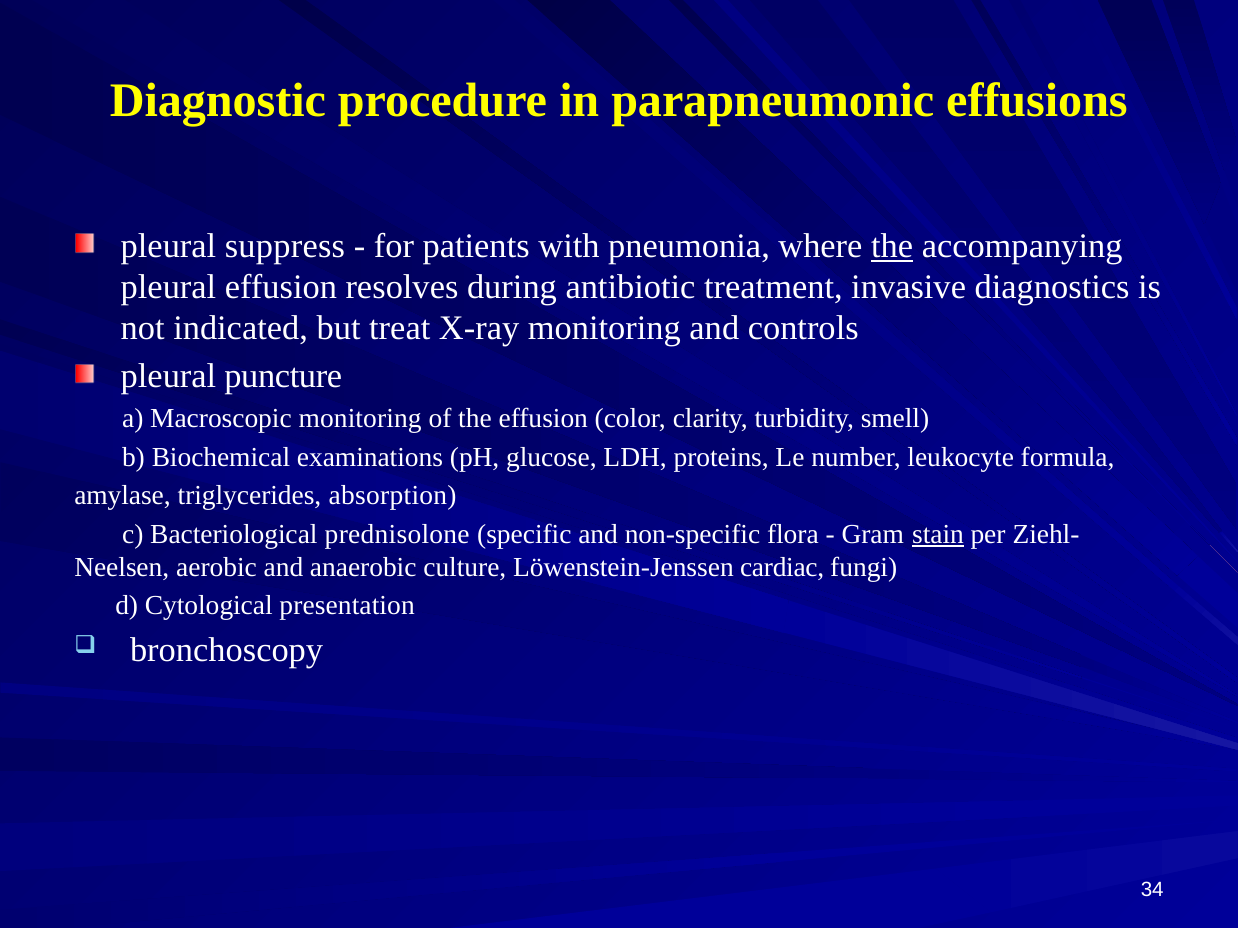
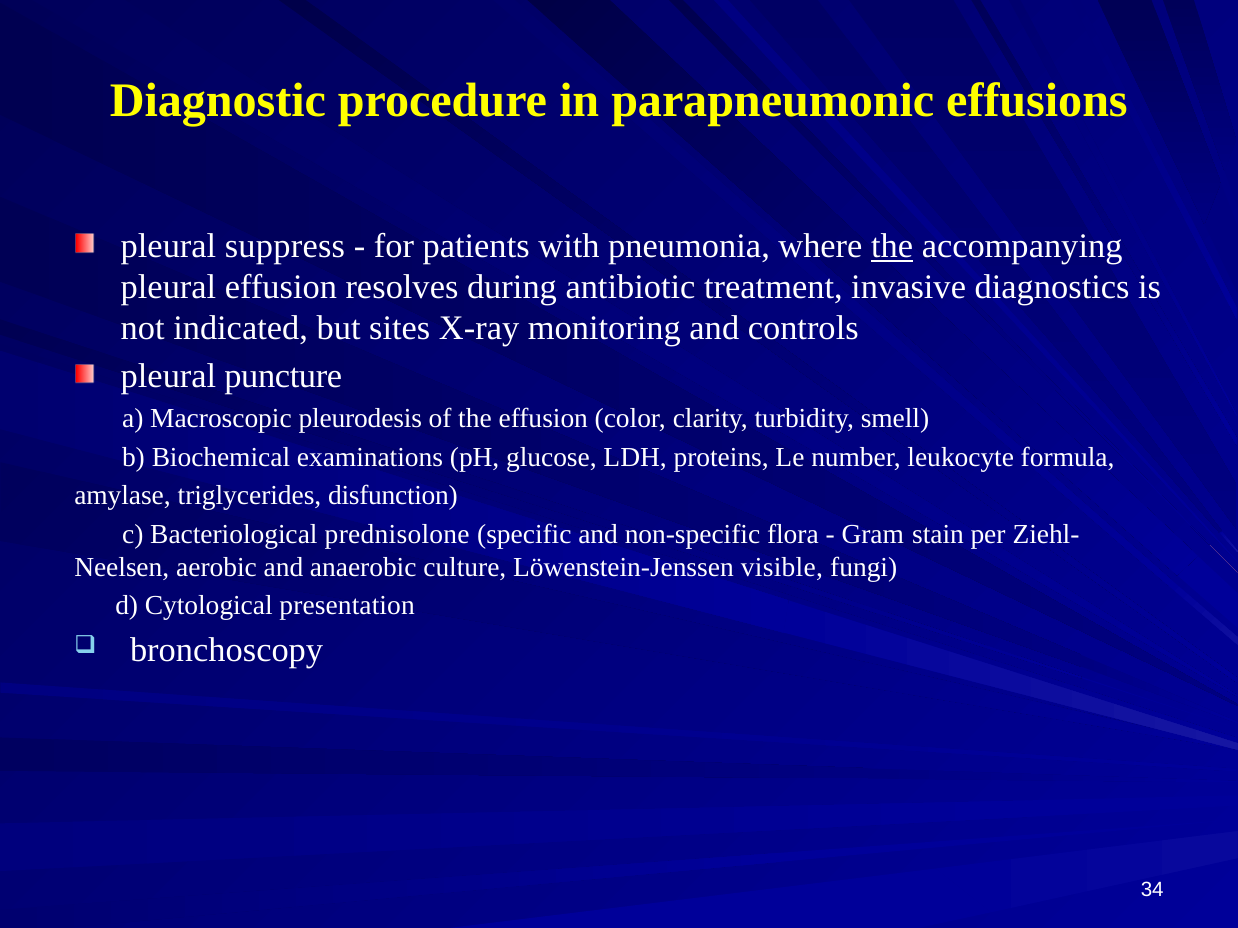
treat: treat -> sites
Macroscopic monitoring: monitoring -> pleurodesis
absorption: absorption -> disfunction
stain underline: present -> none
cardiac: cardiac -> visible
